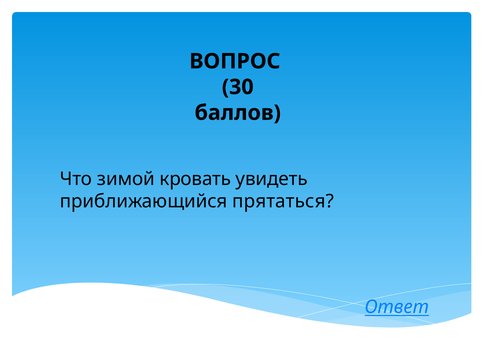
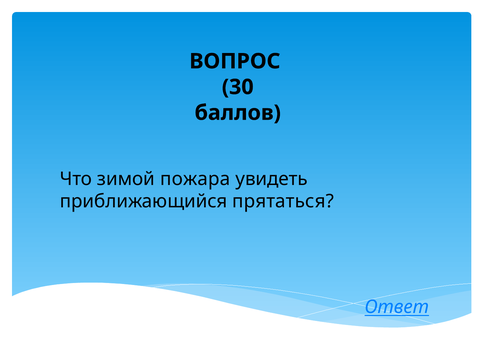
кровать: кровать -> пожара
